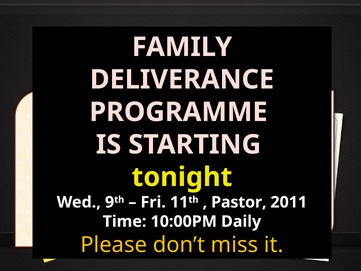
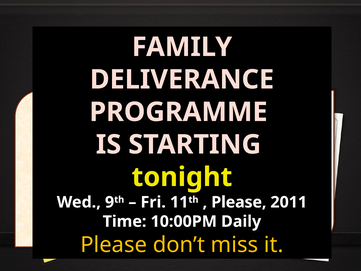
Pastor at (239, 202): Pastor -> Please
